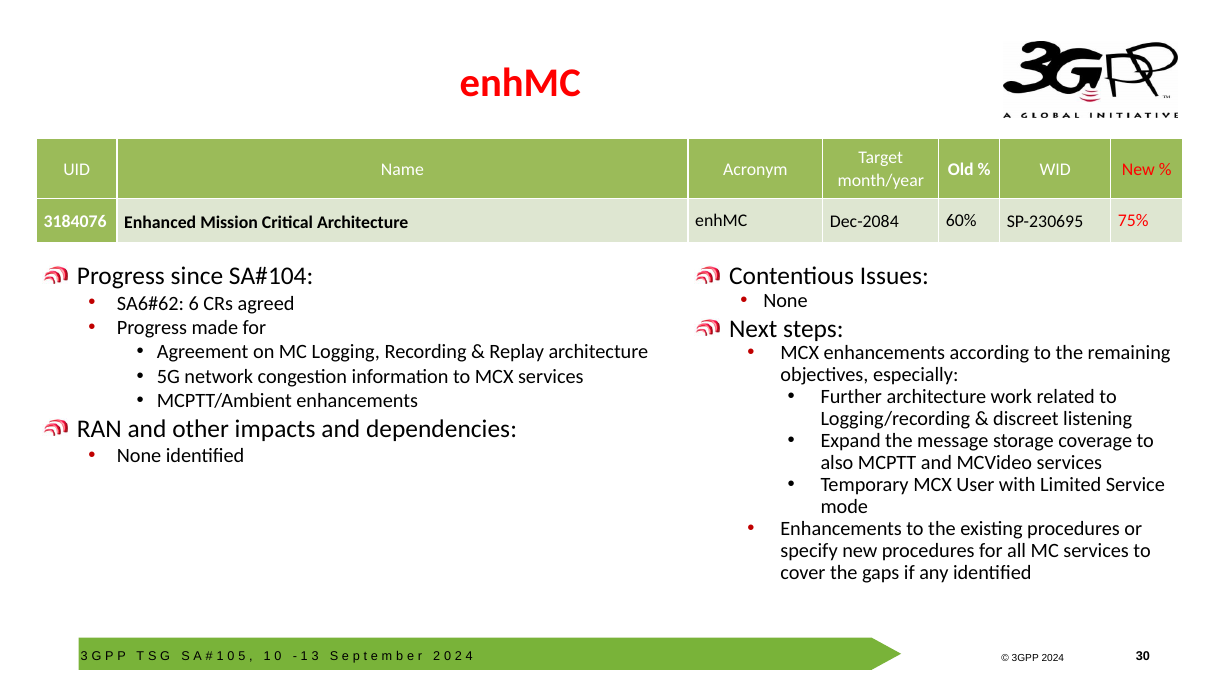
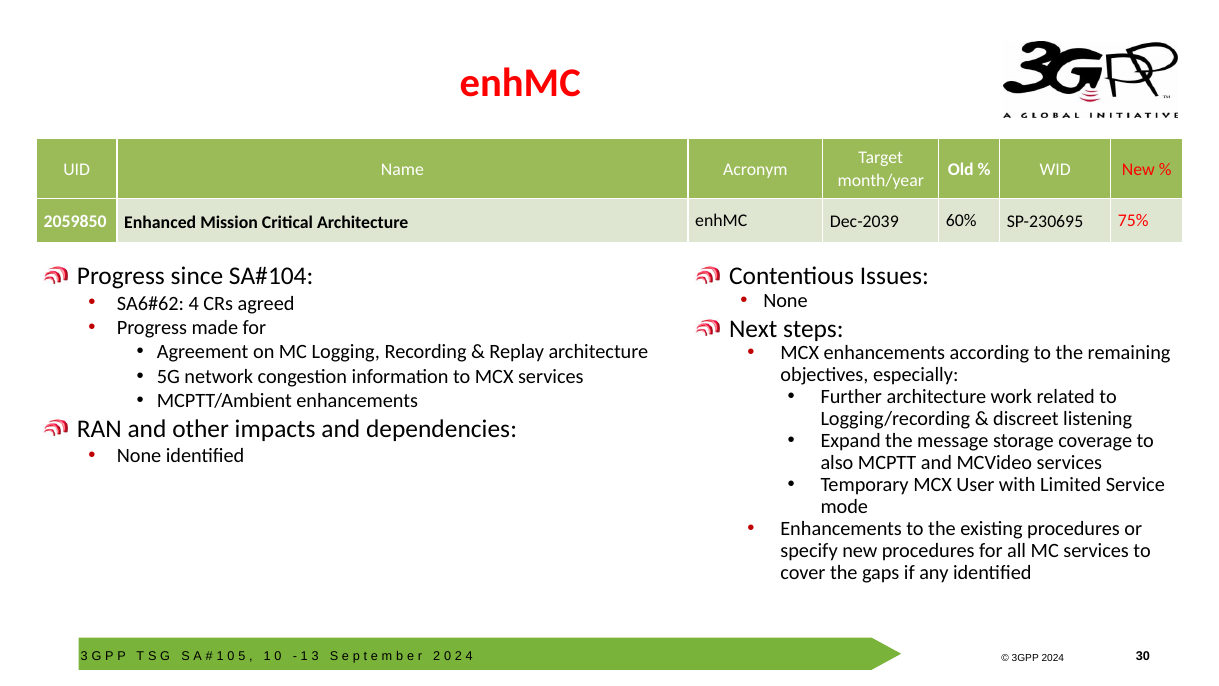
3184076: 3184076 -> 2059850
Dec-2084: Dec-2084 -> Dec-2039
6 at (194, 303): 6 -> 4
